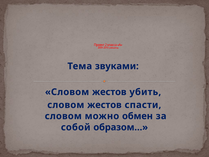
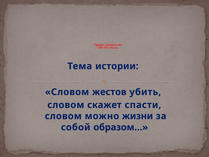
звуками: звуками -> истории
жестов at (104, 105): жестов -> скажет
обмен: обмен -> жизни
